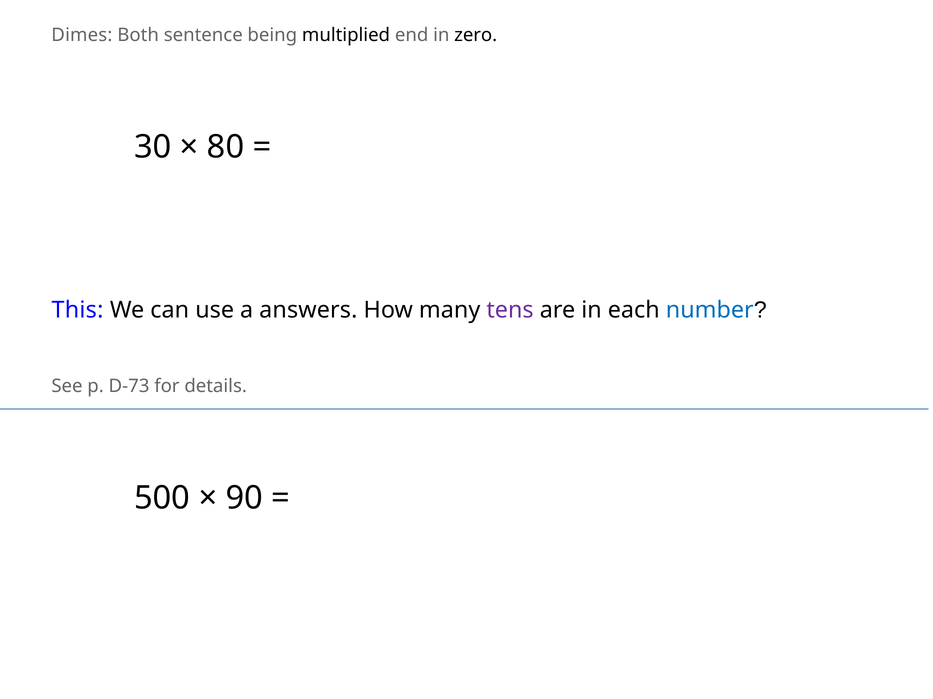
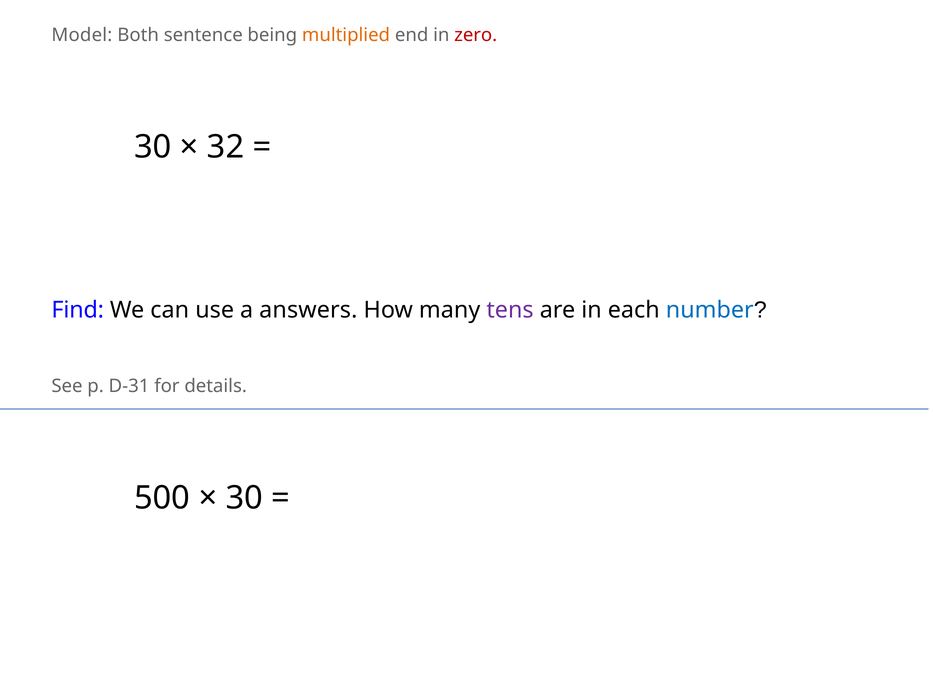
Dimes: Dimes -> Model
multiplied colour: black -> orange
zero colour: black -> red
80: 80 -> 32
This: This -> Find
D-73: D-73 -> D-31
90 at (244, 498): 90 -> 30
